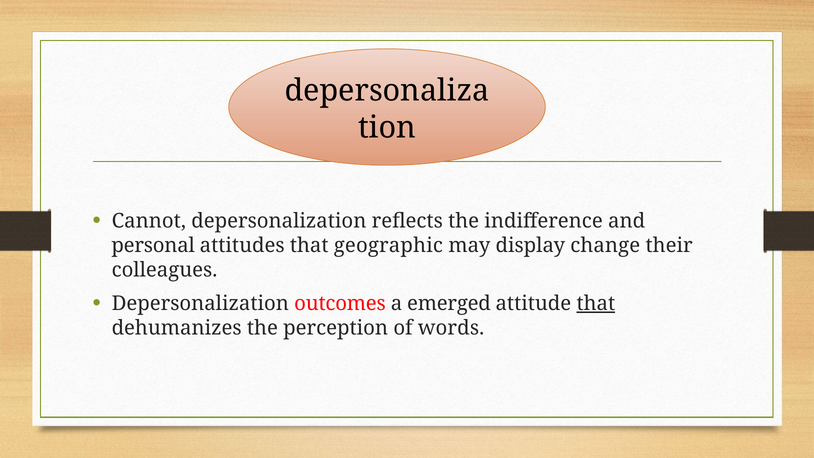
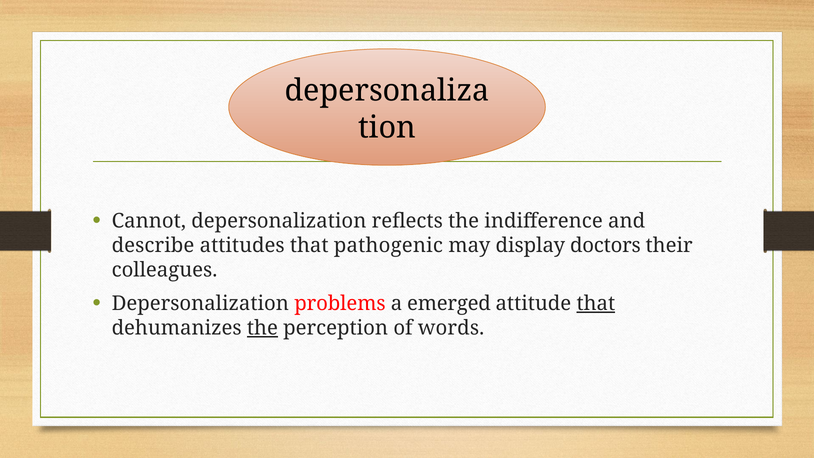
personal: personal -> describe
geographic: geographic -> pathogenic
change: change -> doctors
outcomes: outcomes -> problems
the at (262, 328) underline: none -> present
